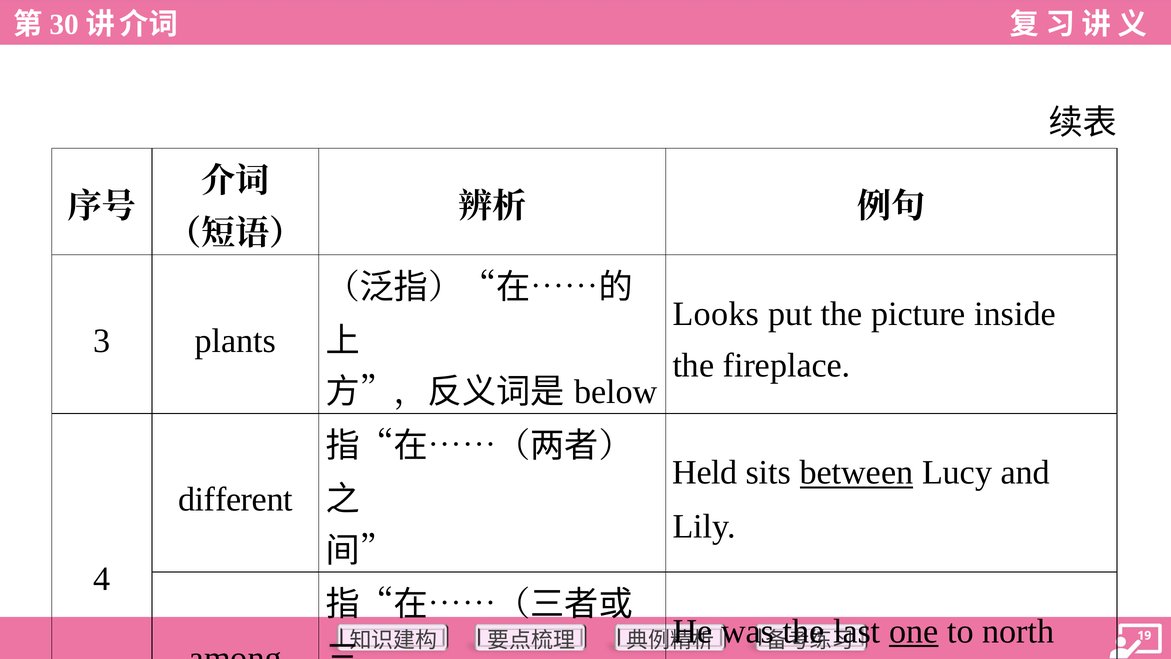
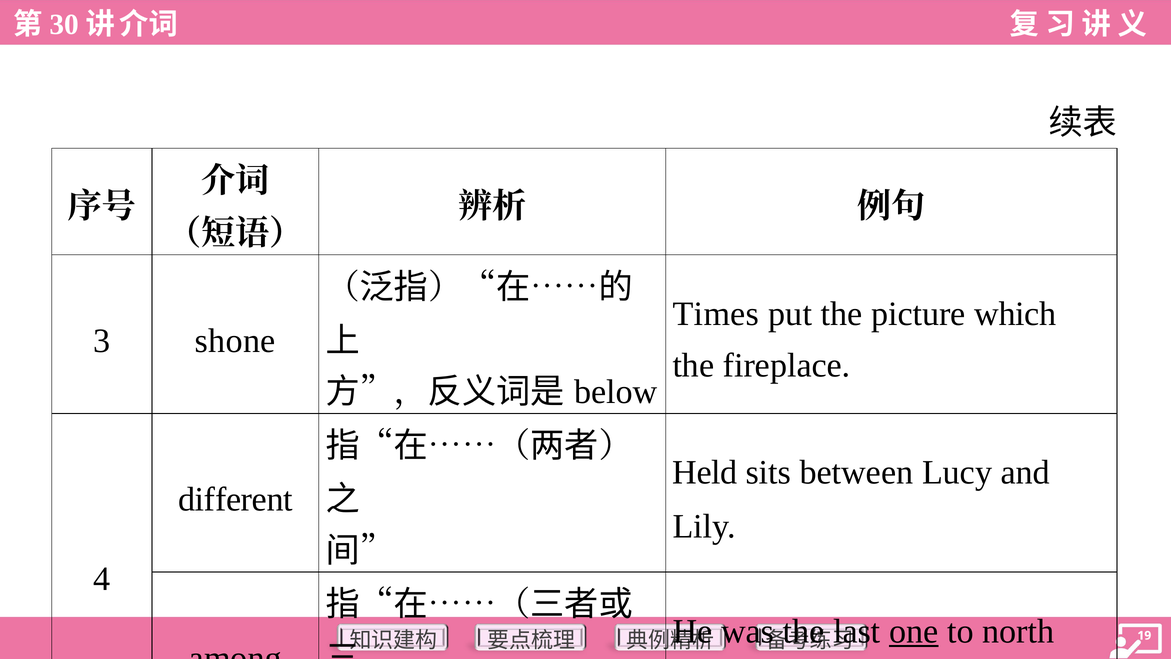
Looks: Looks -> Times
inside: inside -> which
plants: plants -> shone
between underline: present -> none
